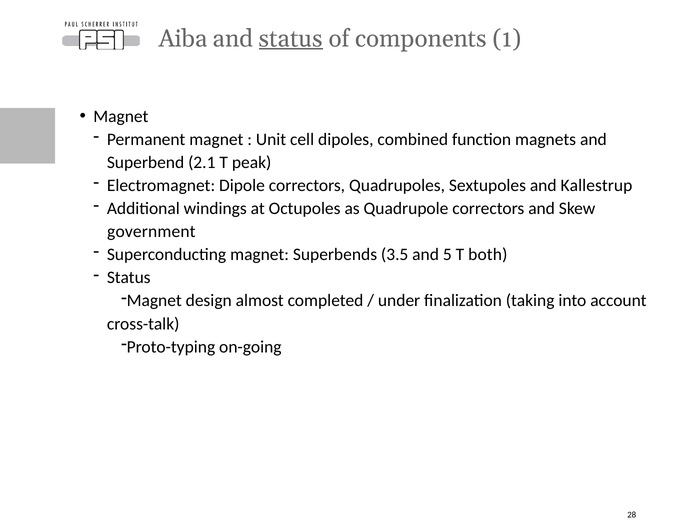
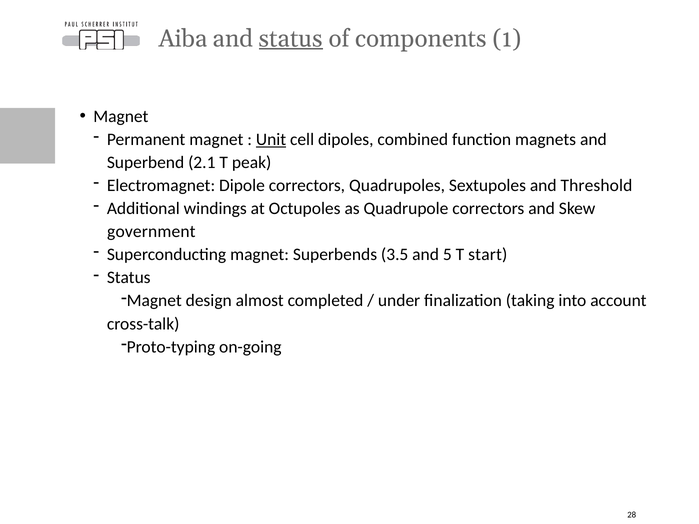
Unit underline: none -> present
Kallestrup: Kallestrup -> Threshold
both: both -> start
